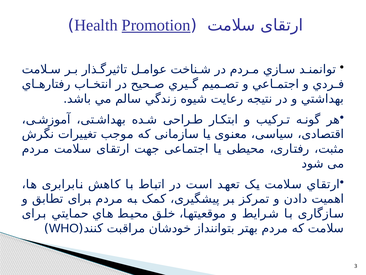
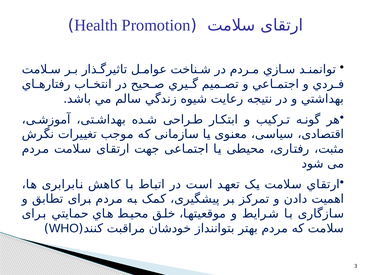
Promotion underline: present -> none
